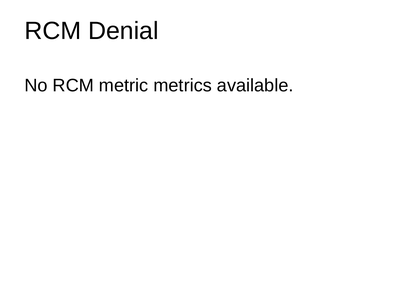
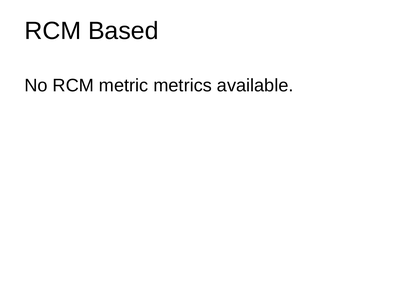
Denial: Denial -> Based
